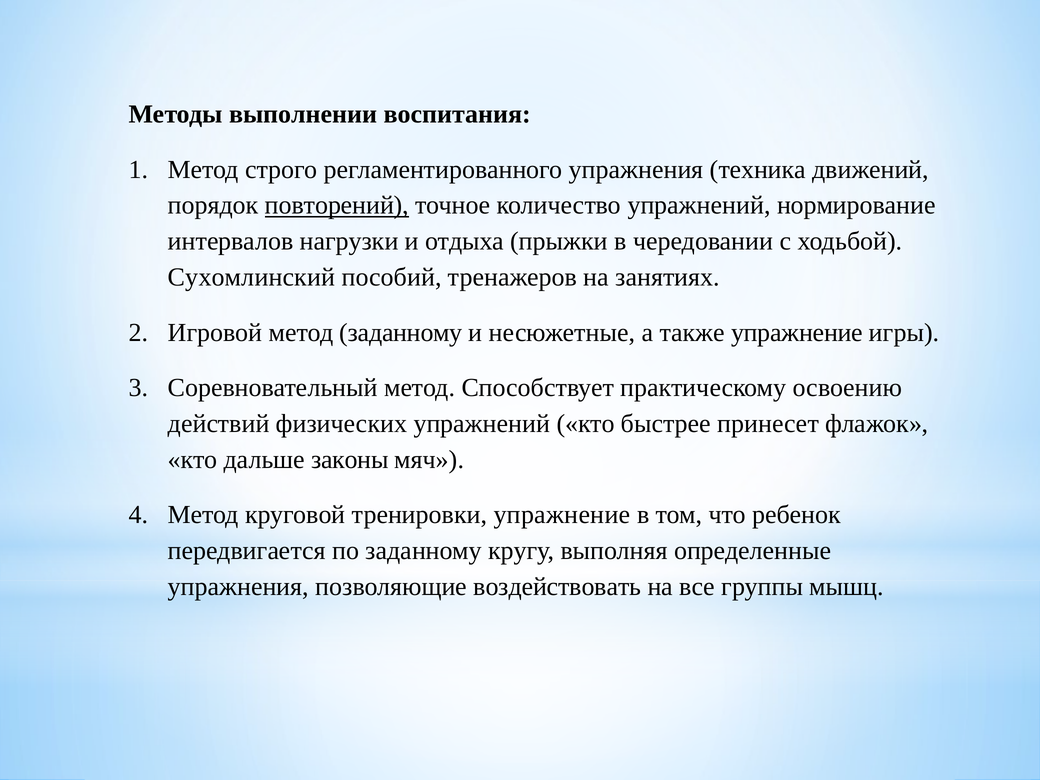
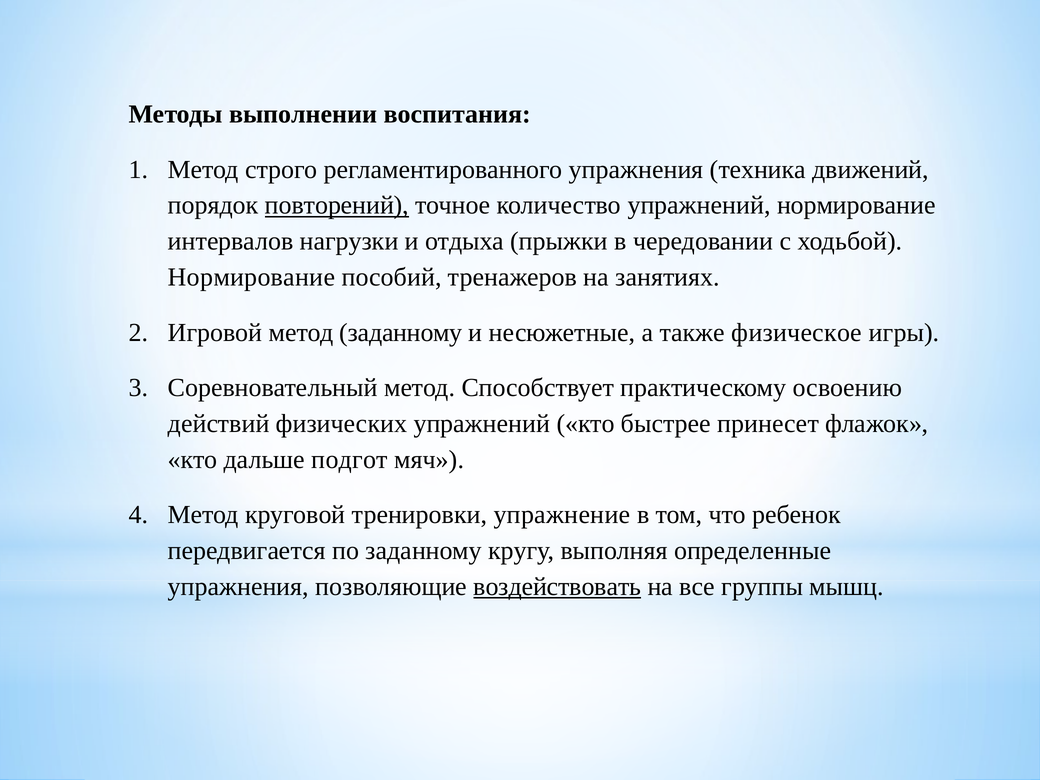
Сухомлинский at (252, 277): Сухомлинский -> Нормирование
также упражнение: упражнение -> физическое
законы: законы -> подгот
воздействовать underline: none -> present
